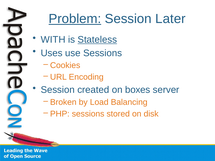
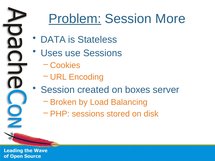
Later: Later -> More
WITH: WITH -> DATA
Stateless underline: present -> none
